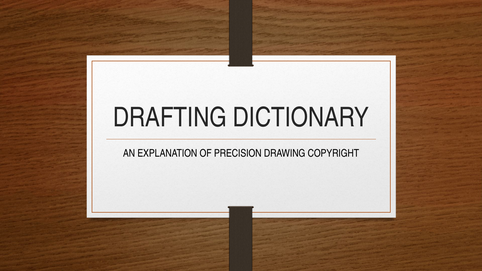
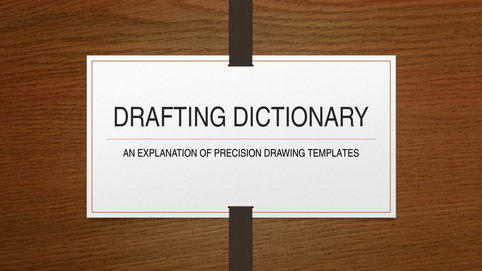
COPYRIGHT: COPYRIGHT -> TEMPLATES
